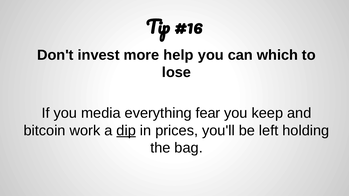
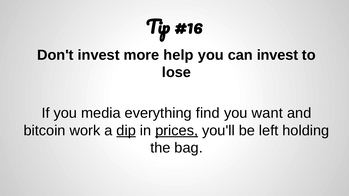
can which: which -> invest
fear: fear -> find
keep: keep -> want
prices underline: none -> present
